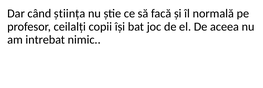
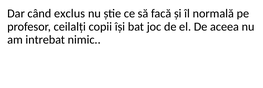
știința: știința -> exclus
